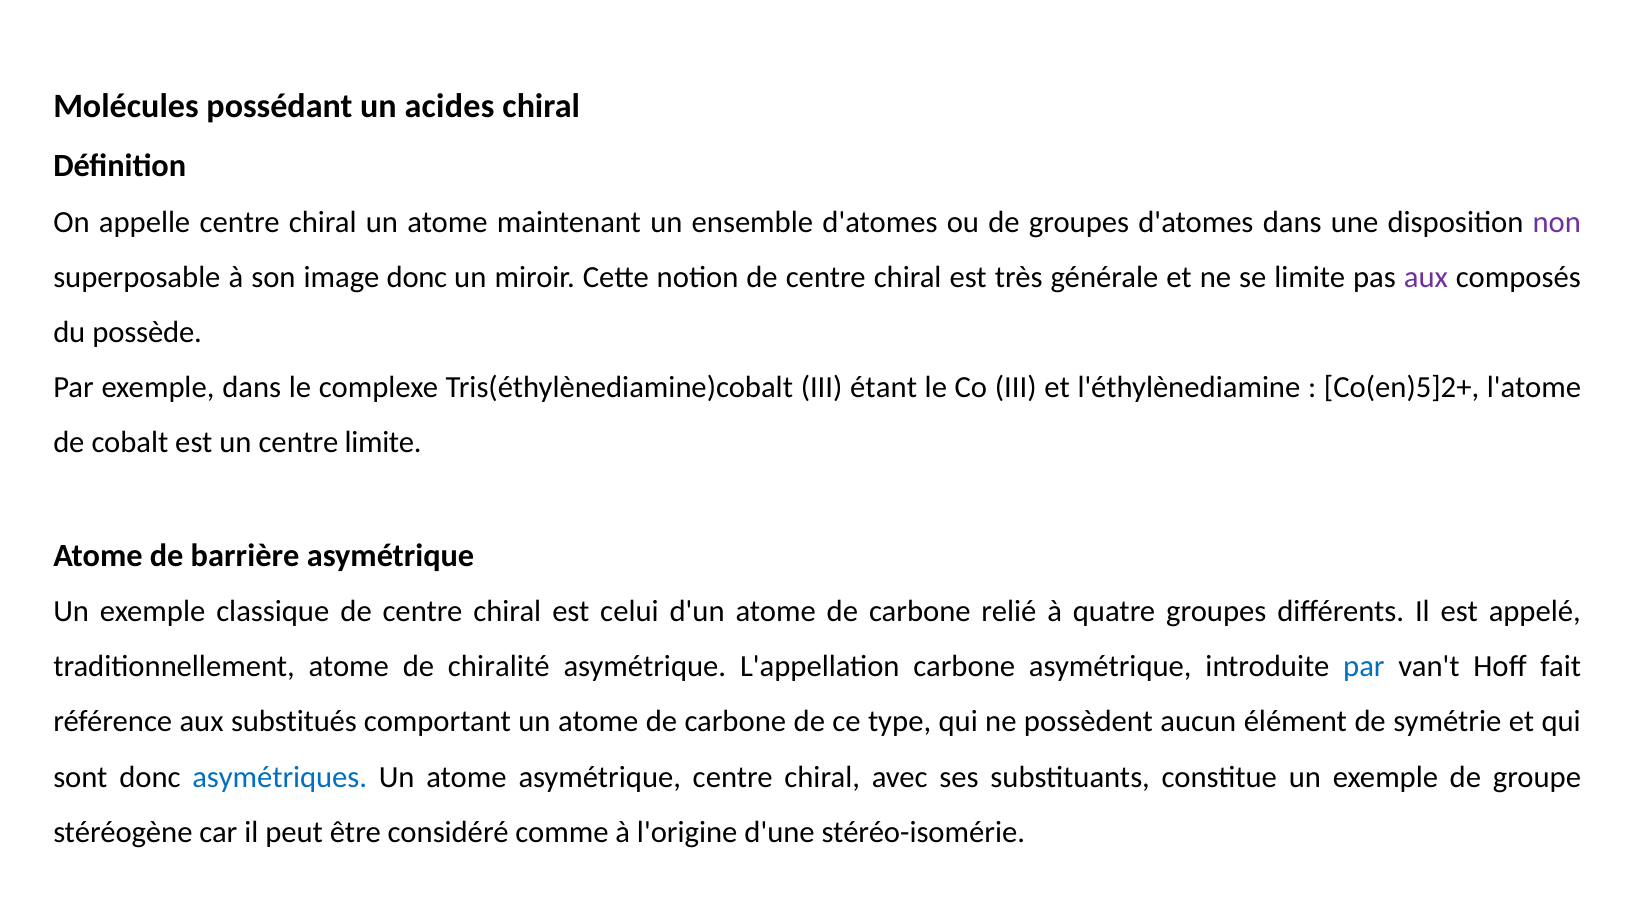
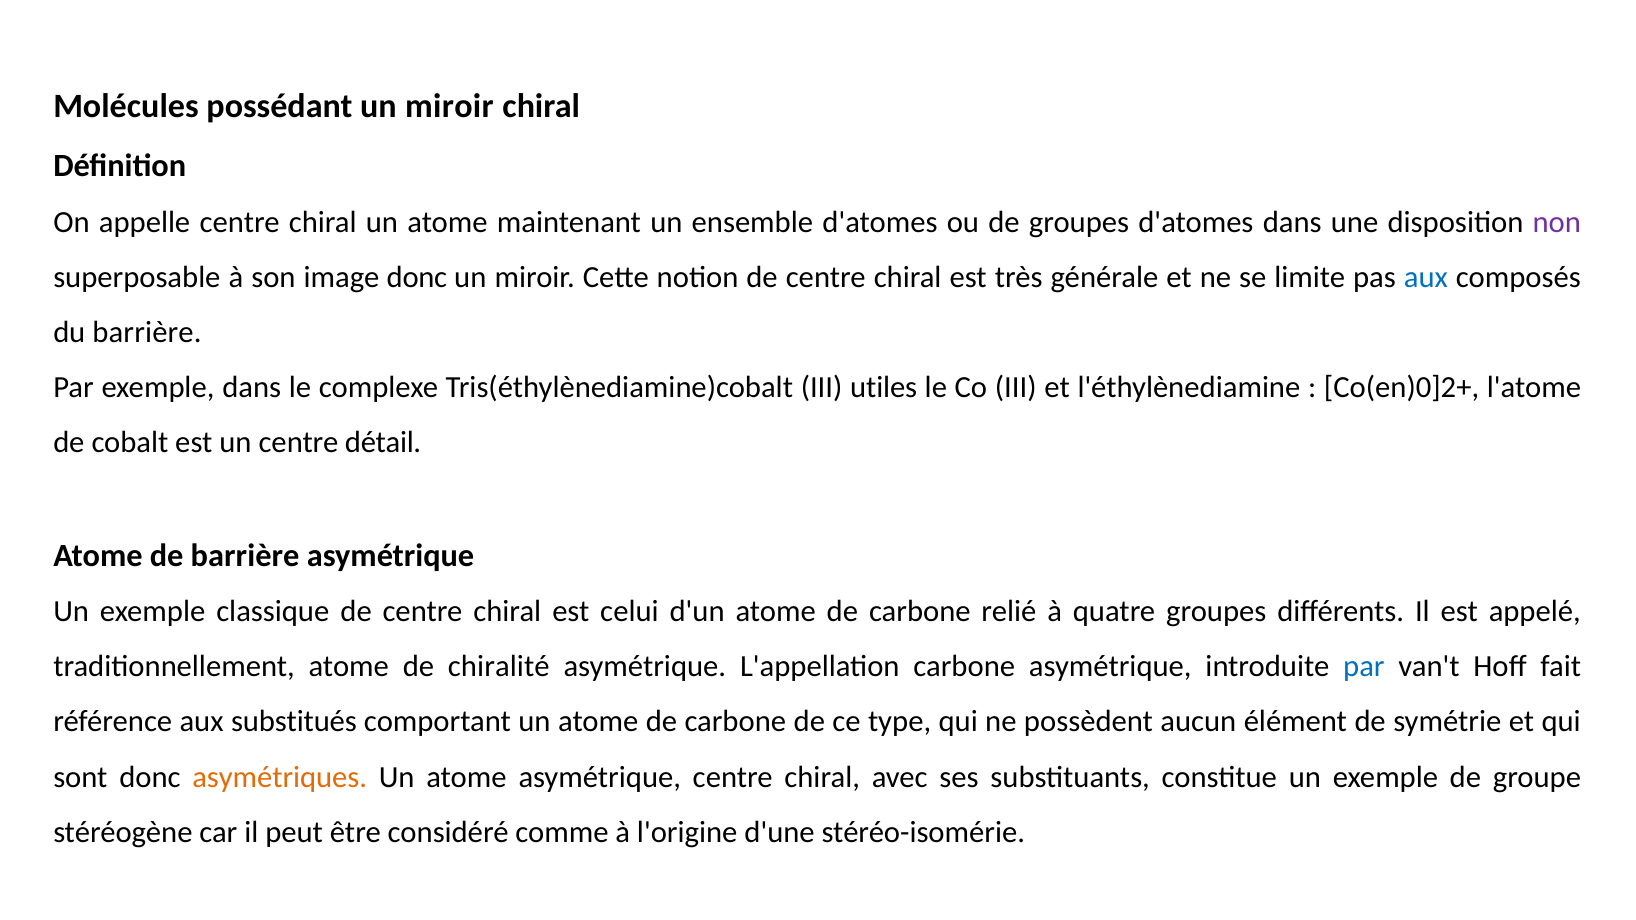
possédant un acides: acides -> miroir
aux at (1426, 277) colour: purple -> blue
du possède: possède -> barrière
étant: étant -> utiles
Co(en)5]2+: Co(en)5]2+ -> Co(en)0]2+
centre limite: limite -> détail
asymétriques colour: blue -> orange
